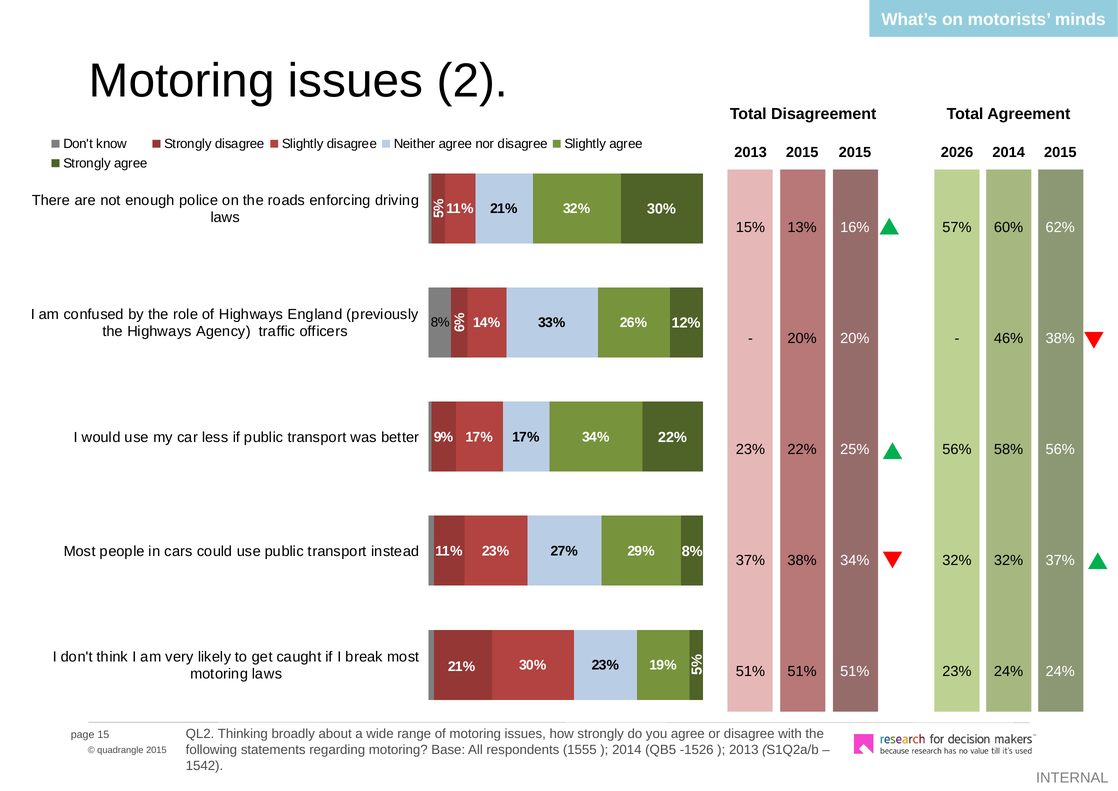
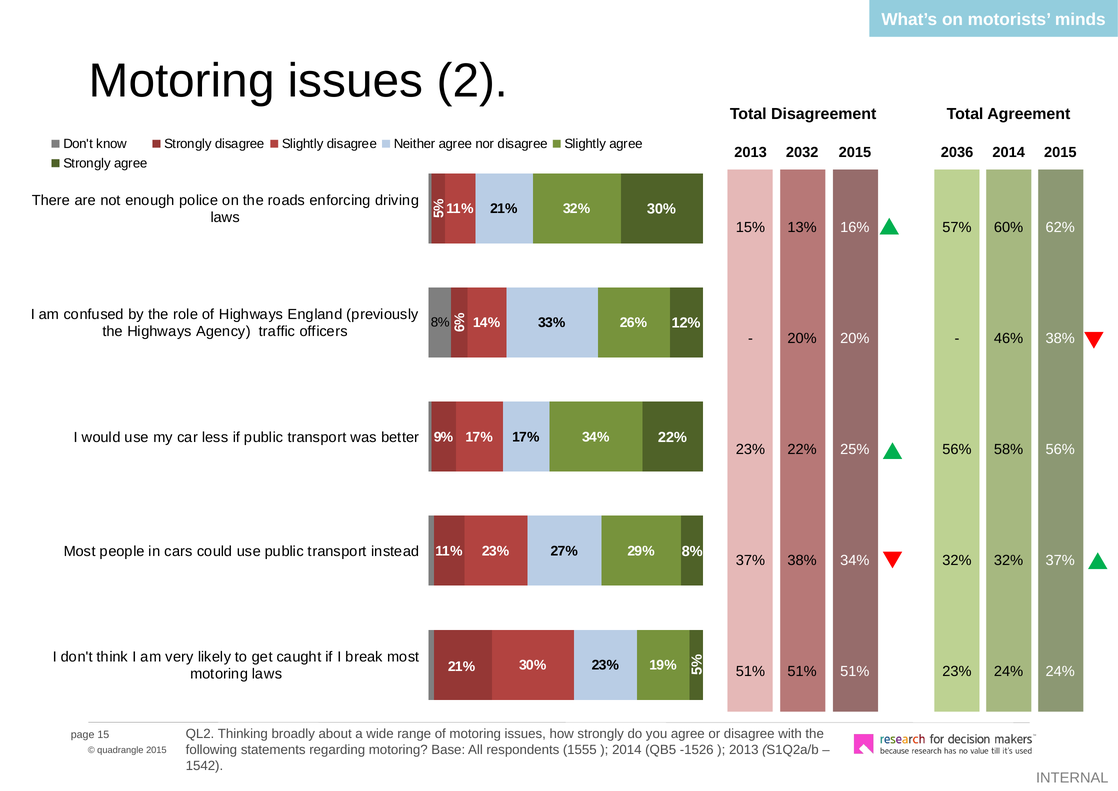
2013 2015: 2015 -> 2032
2026: 2026 -> 2036
